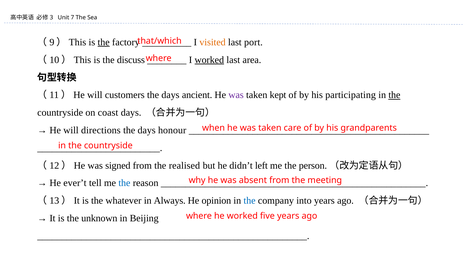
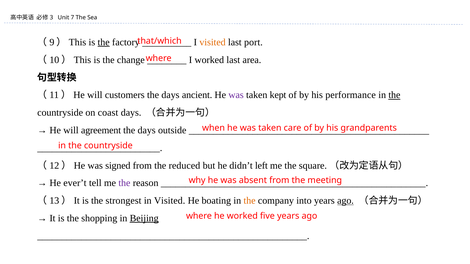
discuss: discuss -> change
worked at (209, 60) underline: present -> none
participating: participating -> performance
directions: directions -> agreement
honour: honour -> outside
realised: realised -> reduced
person: person -> square
the at (124, 183) colour: blue -> purple
whatever: whatever -> strongest
in Always: Always -> Visited
opinion: opinion -> boating
the at (250, 201) colour: blue -> orange
ago at (345, 201) underline: none -> present
unknown: unknown -> shopping
Beijing underline: none -> present
